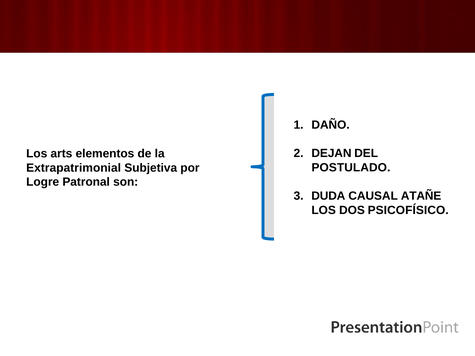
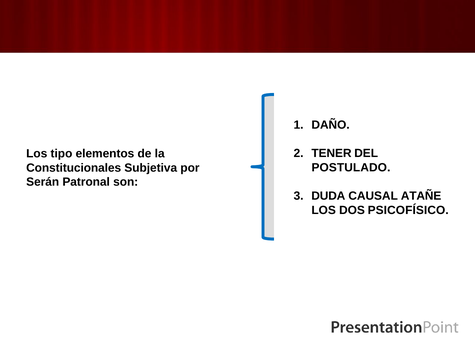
DEJAN: DEJAN -> TENER
arts: arts -> tipo
Extrapatrimonial: Extrapatrimonial -> Constitucionales
Logre: Logre -> Serán
